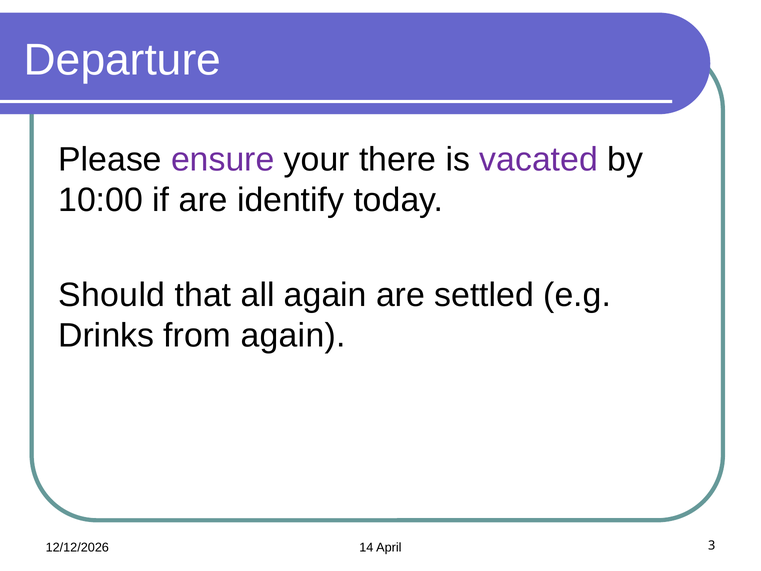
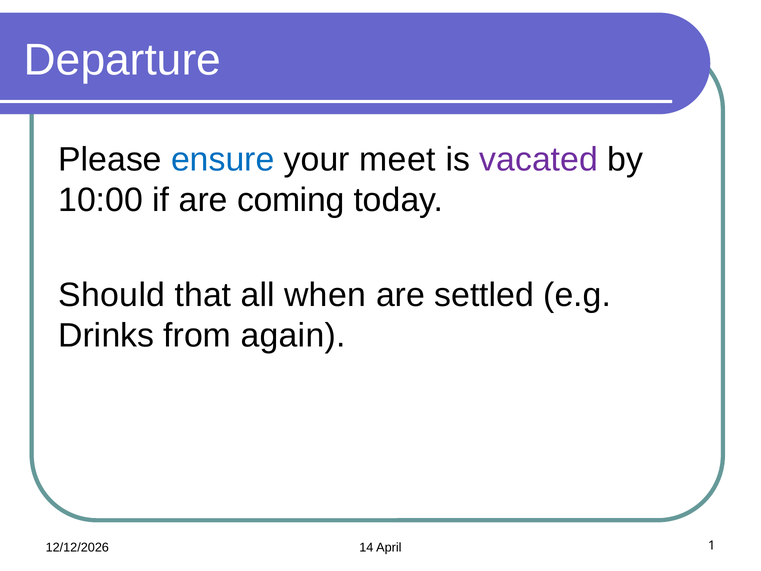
ensure colour: purple -> blue
there: there -> meet
identify: identify -> coming
all again: again -> when
3: 3 -> 1
